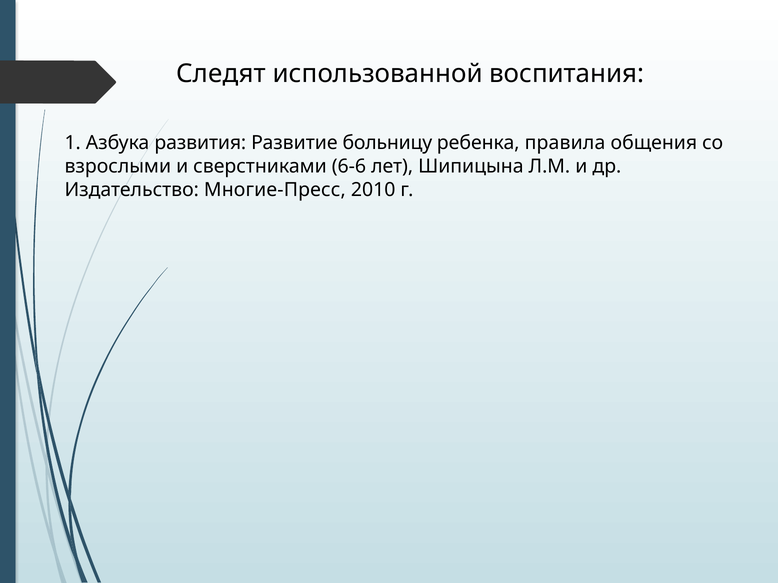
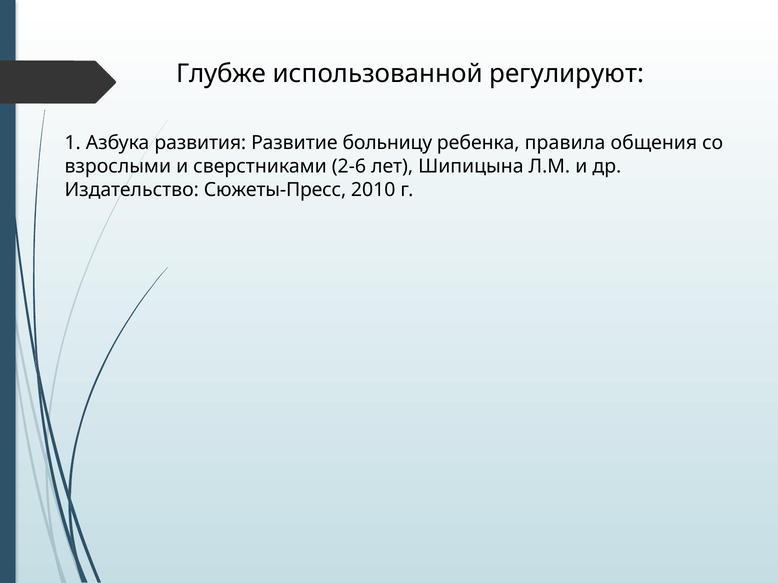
Следят: Следят -> Глубже
воспитания: воспитания -> регулируют
6-6: 6-6 -> 2-6
Многие-Пресс: Многие-Пресс -> Сюжеты-Пресс
